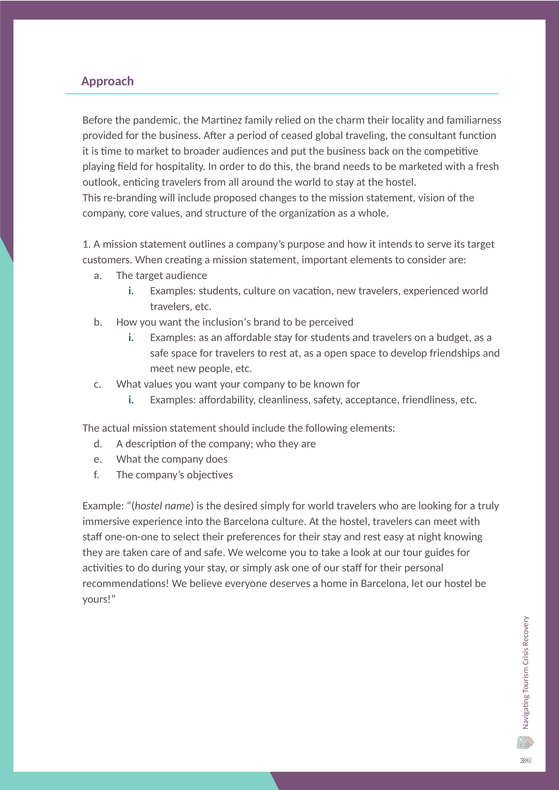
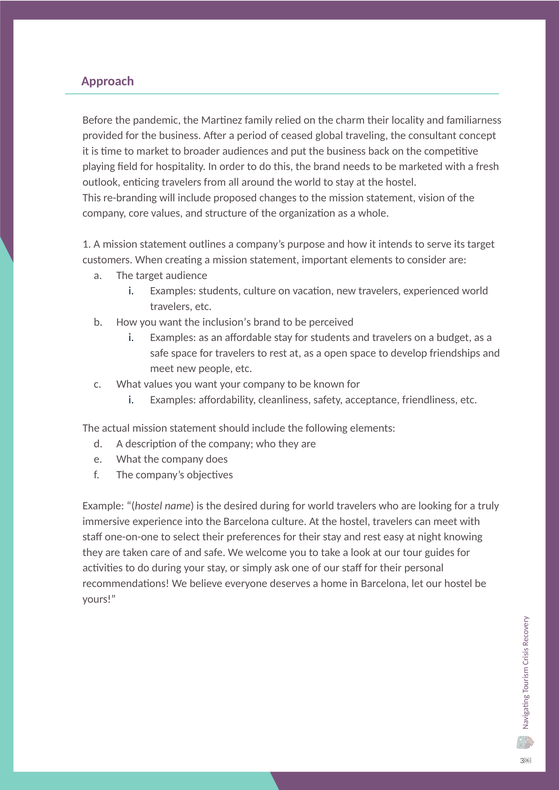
function: function -> concept
desired simply: simply -> during
